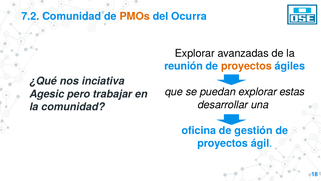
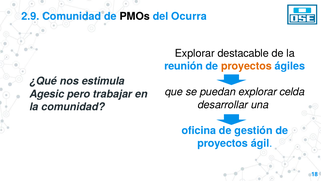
7.2: 7.2 -> 2.9
PMOs colour: orange -> black
avanzadas: avanzadas -> destacable
inciativa: inciativa -> estimula
estas: estas -> celda
